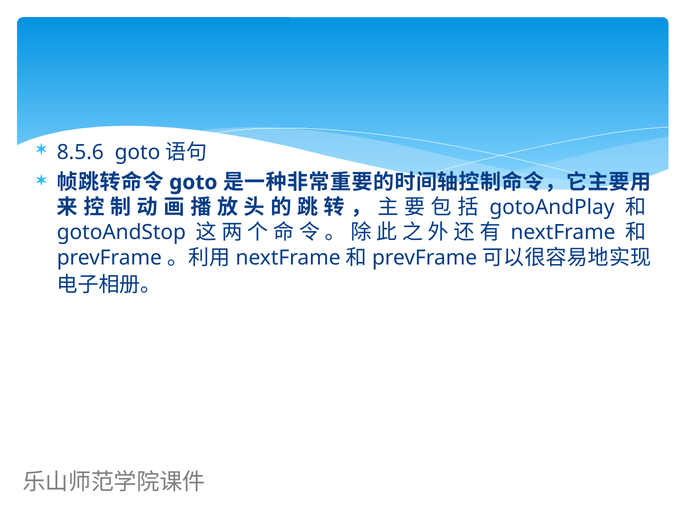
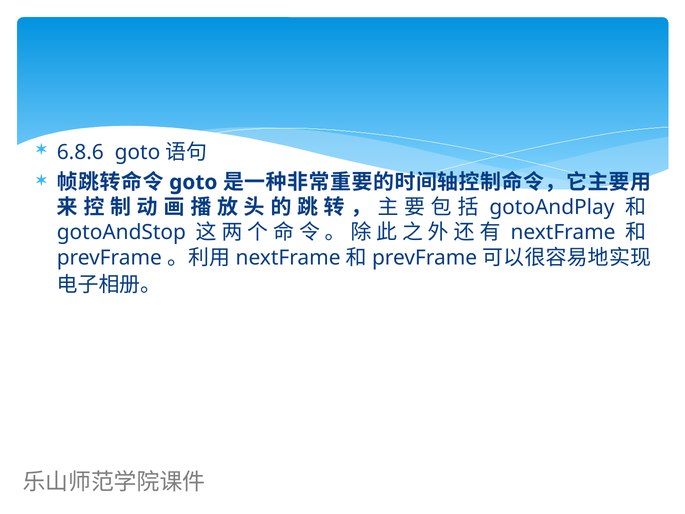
8.5.6: 8.5.6 -> 6.8.6
